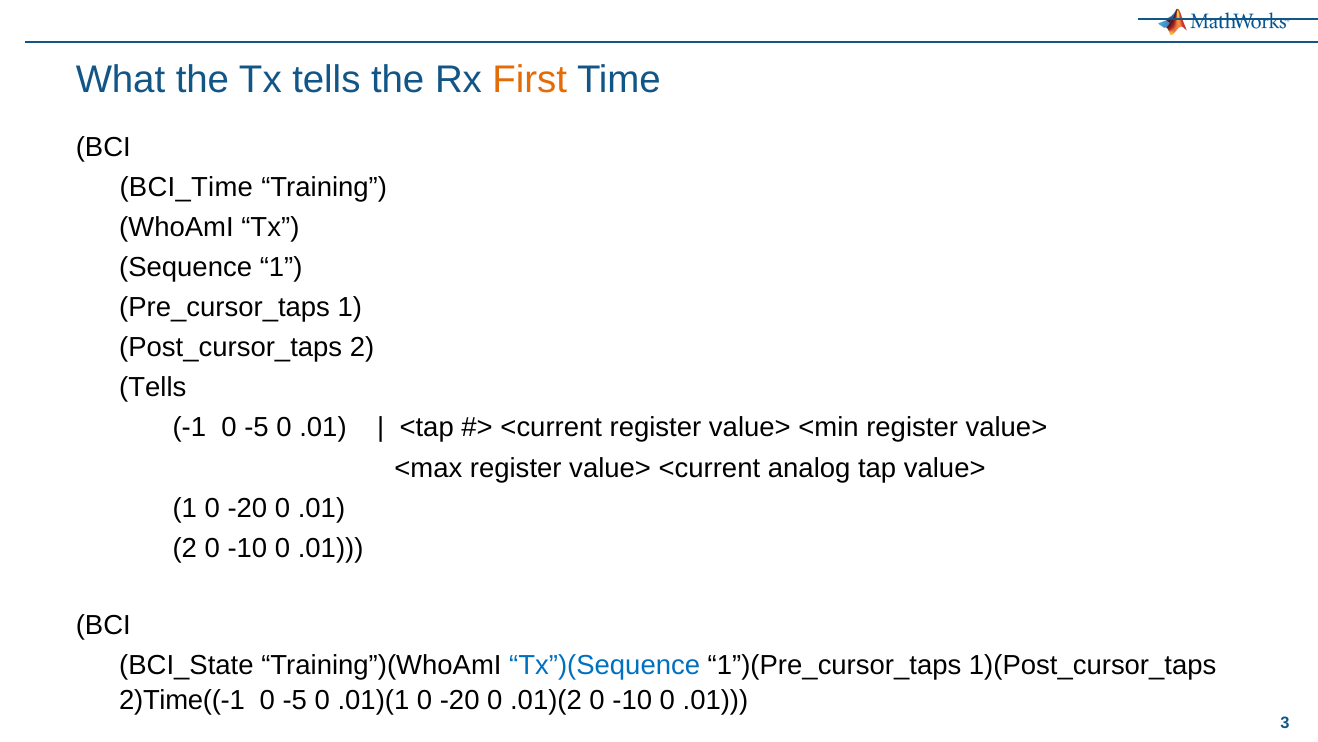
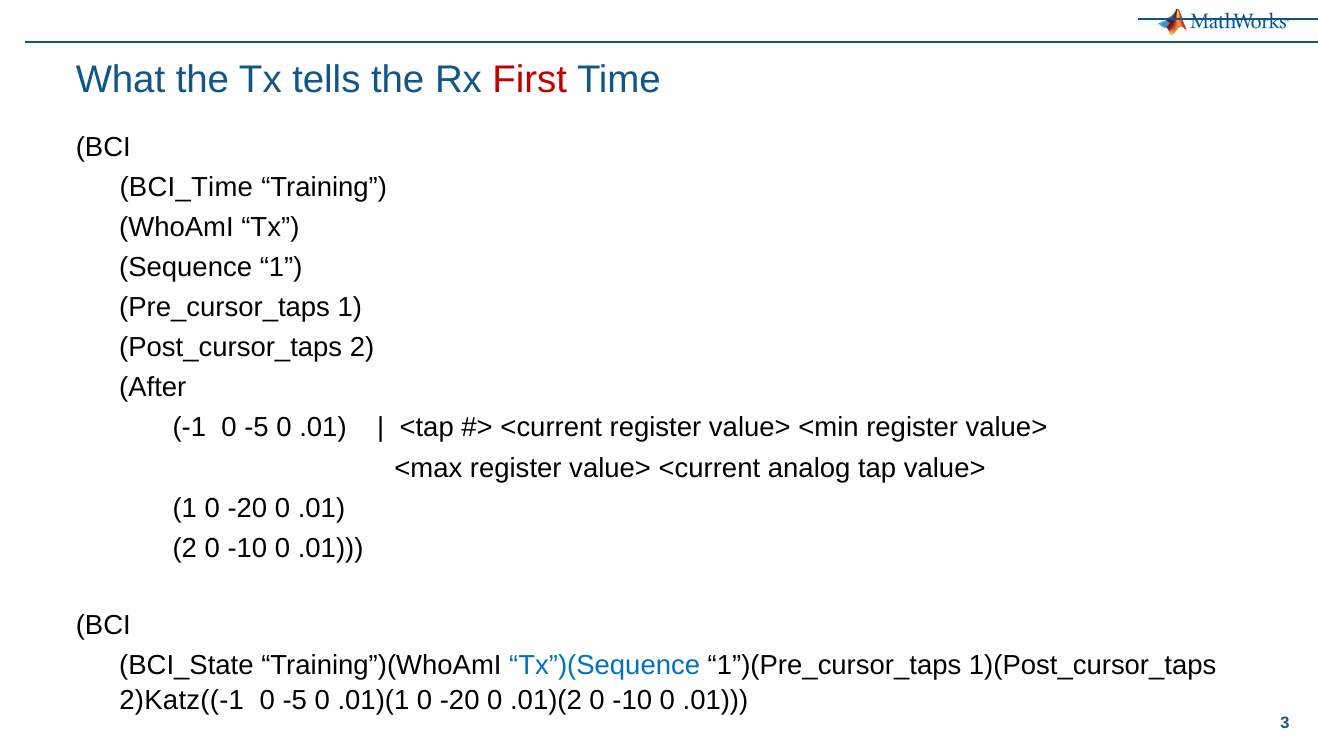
First colour: orange -> red
Tells at (153, 387): Tells -> After
2)Time((-1: 2)Time((-1 -> 2)Katz((-1
